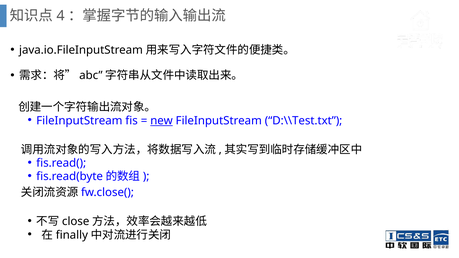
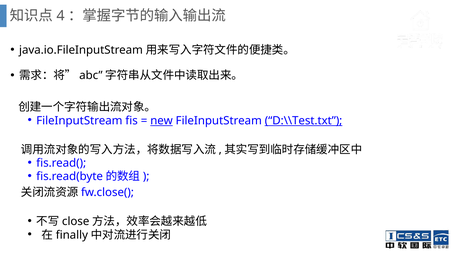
D:\\Test.txt underline: none -> present
